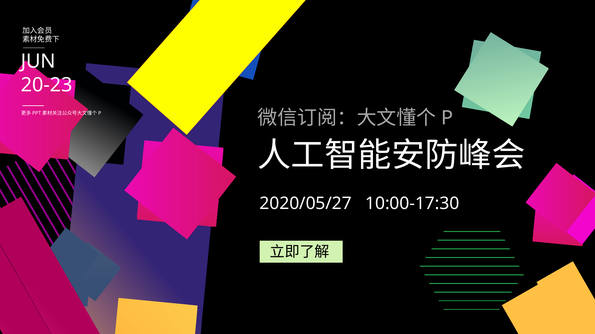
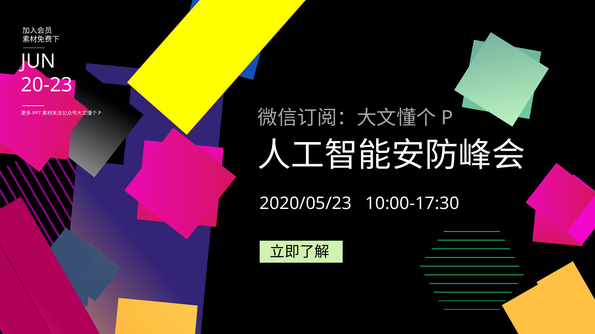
2020/05/27: 2020/05/27 -> 2020/05/23
